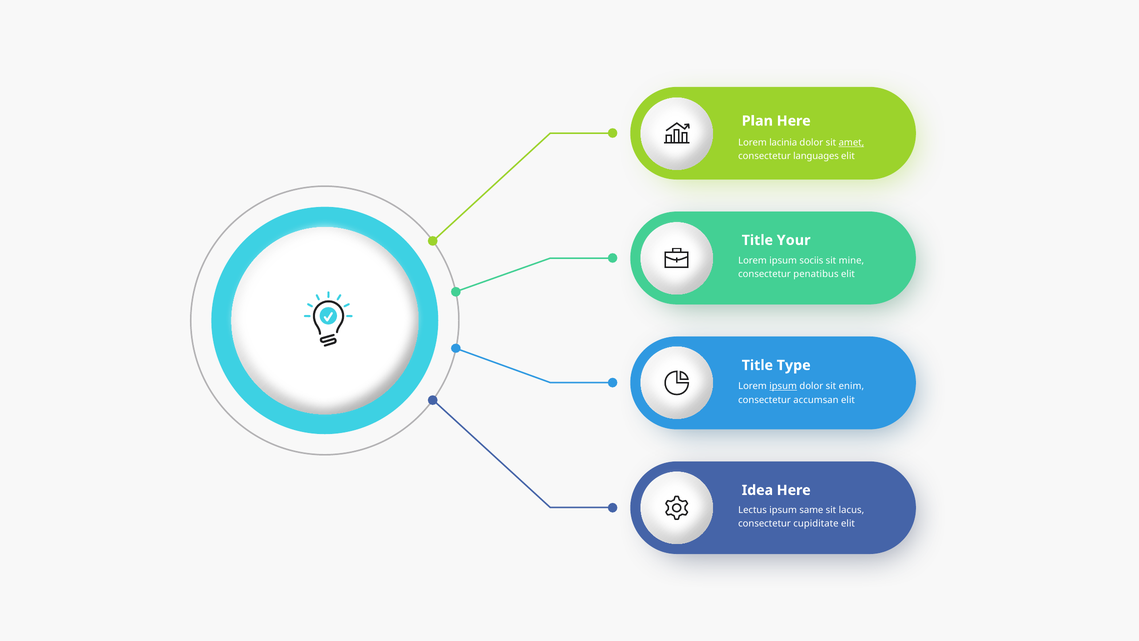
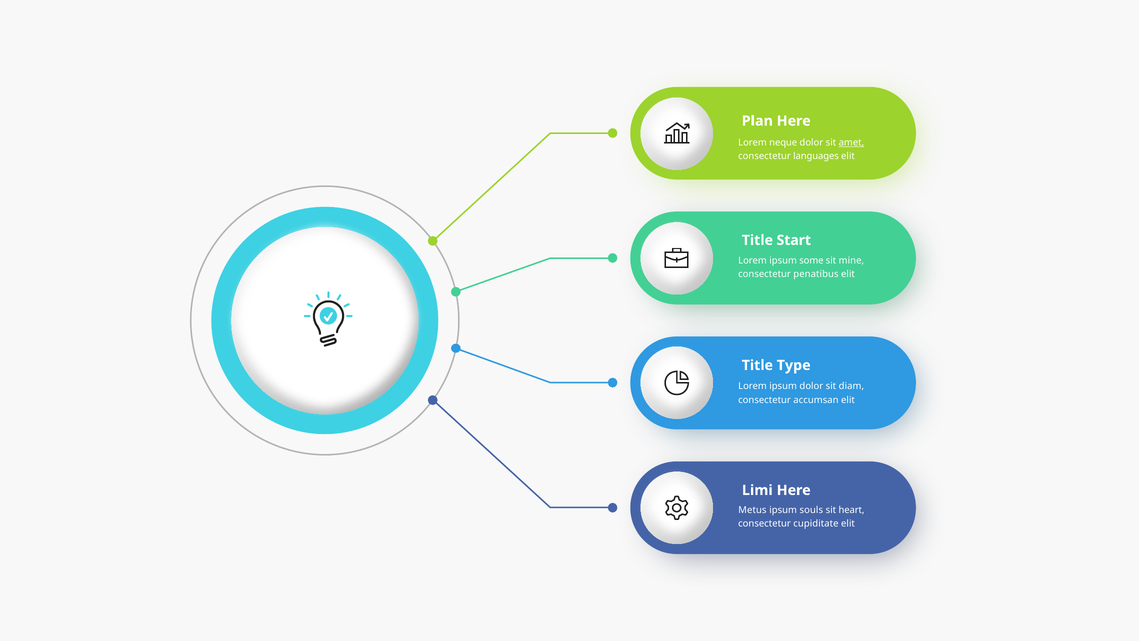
lacinia: lacinia -> neque
Your: Your -> Start
sociis: sociis -> some
ipsum at (783, 386) underline: present -> none
enim: enim -> diam
Idea: Idea -> Limi
Lectus: Lectus -> Metus
same: same -> souls
lacus: lacus -> heart
